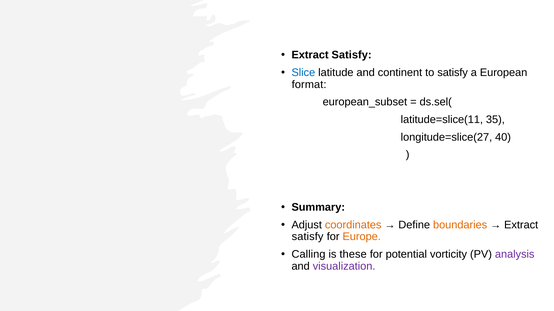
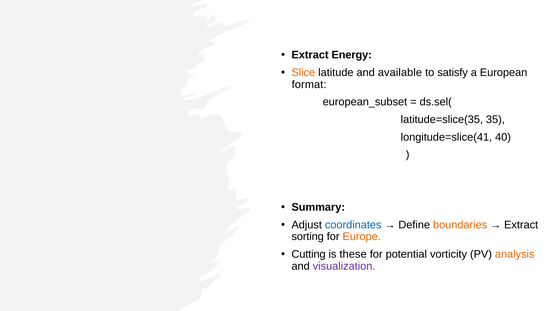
Satisfy at (352, 55): Satisfy -> Energy
Slice colour: blue -> orange
continent: continent -> available
latitude=slice(11: latitude=slice(11 -> latitude=slice(35
longitude=slice(27: longitude=slice(27 -> longitude=slice(41
coordinates colour: orange -> blue
satisfy at (308, 237): satisfy -> sorting
Calling: Calling -> Cutting
analysis colour: purple -> orange
